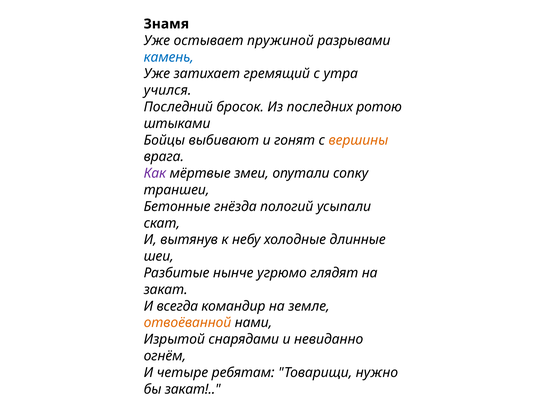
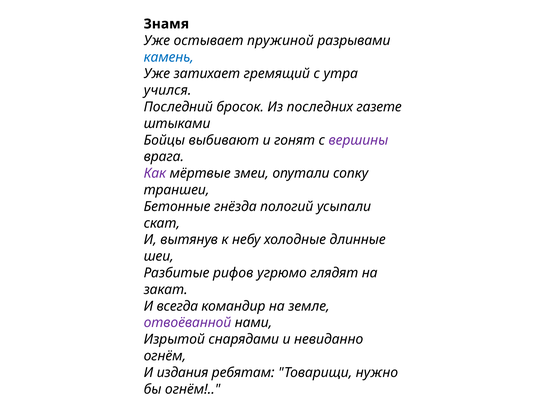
ротою: ротою -> газете
вершины colour: orange -> purple
нынче: нынче -> рифов
отвоёванной colour: orange -> purple
четыре: четыре -> издания
бы закат: закат -> огнём
